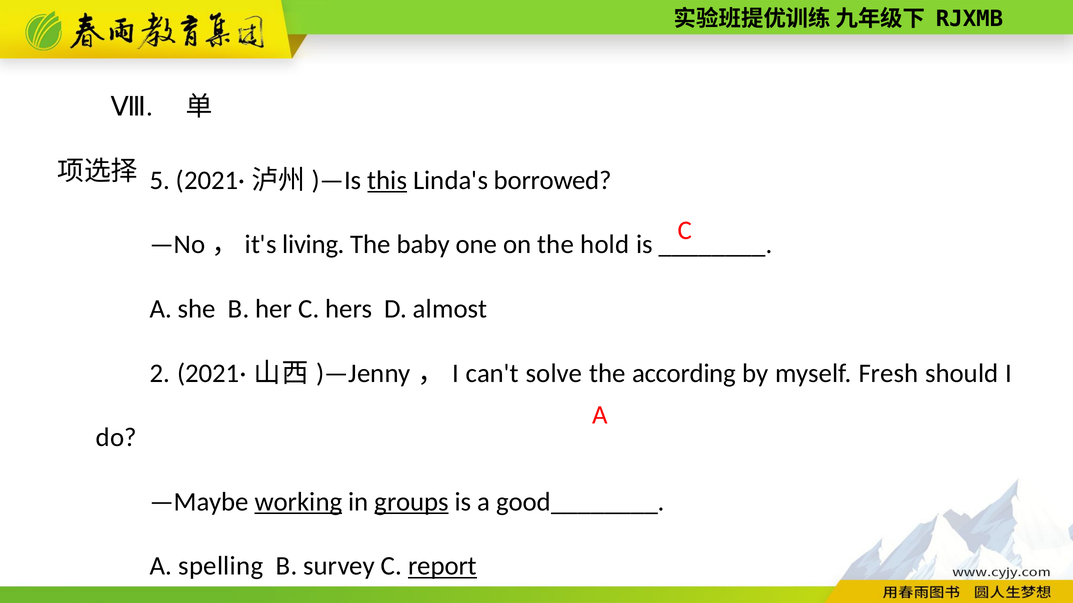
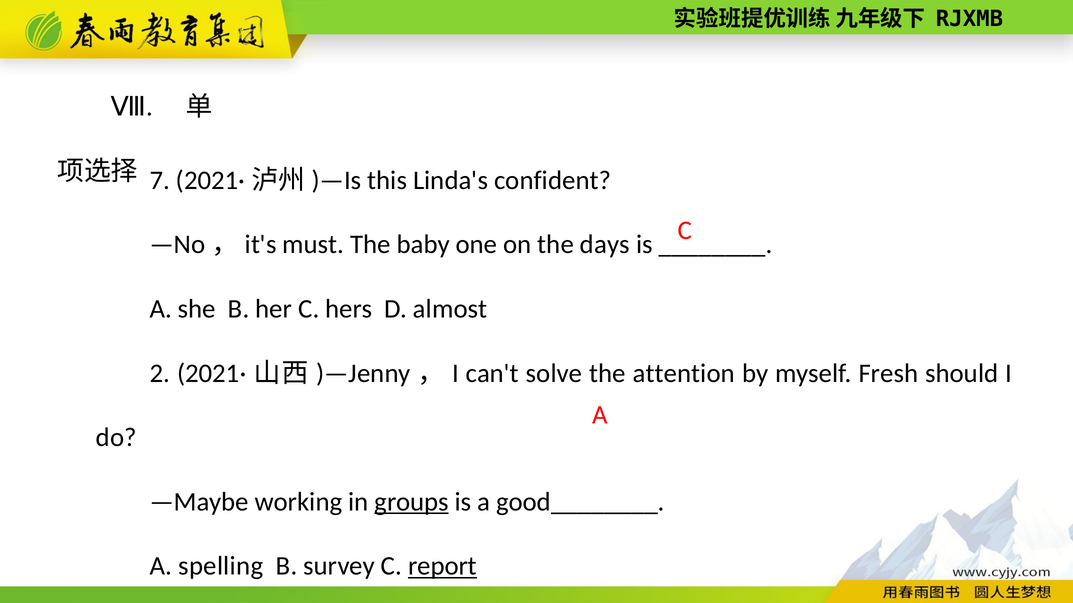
5: 5 -> 7
this underline: present -> none
borrowed: borrowed -> confident
living: living -> must
hold: hold -> days
according: according -> attention
working underline: present -> none
